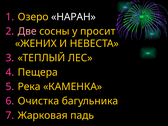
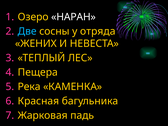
Две colour: pink -> light blue
просит: просит -> отряда
Очистка: Очистка -> Красная
